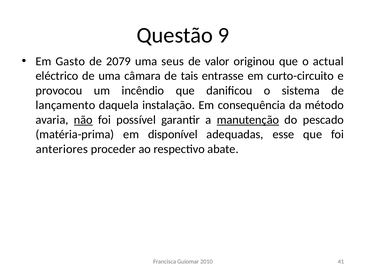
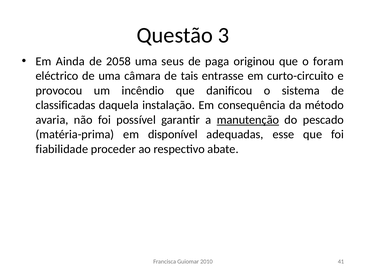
9: 9 -> 3
Gasto: Gasto -> Ainda
2079: 2079 -> 2058
valor: valor -> paga
actual: actual -> foram
lançamento: lançamento -> classificadas
não underline: present -> none
anteriores: anteriores -> fiabilidade
